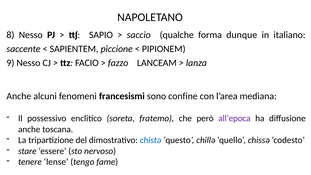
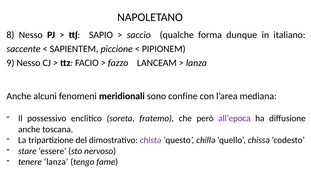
francesismi: francesismi -> meridionali
chistə colour: blue -> purple
tenere lense: lense -> lanza
